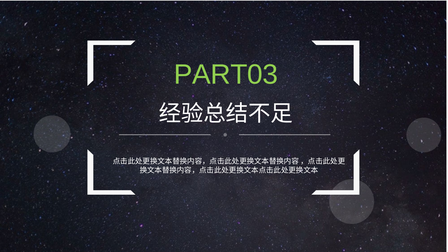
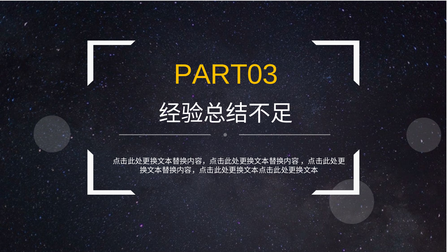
PART03 colour: light green -> yellow
